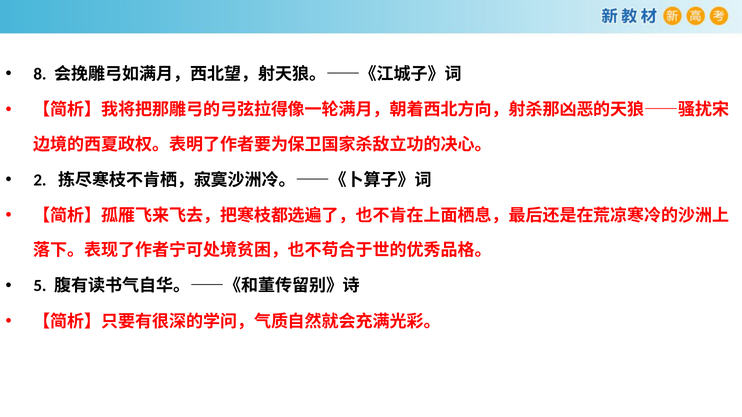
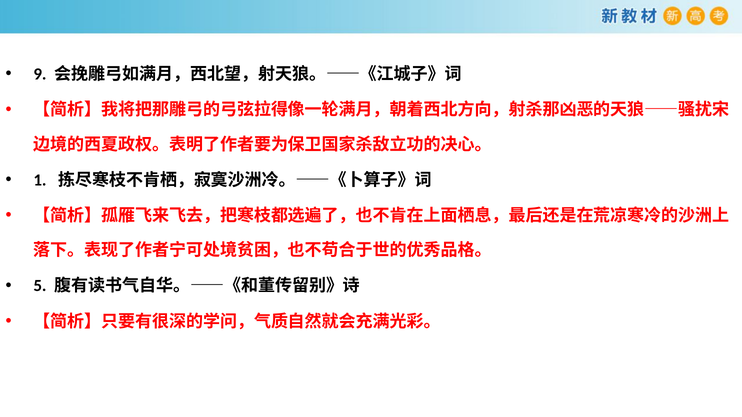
8: 8 -> 9
2: 2 -> 1
